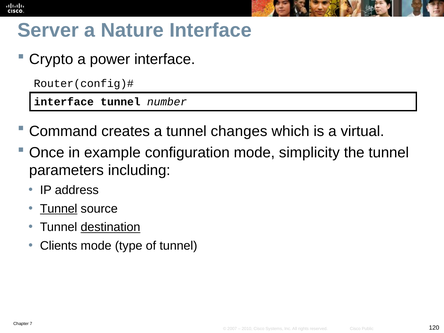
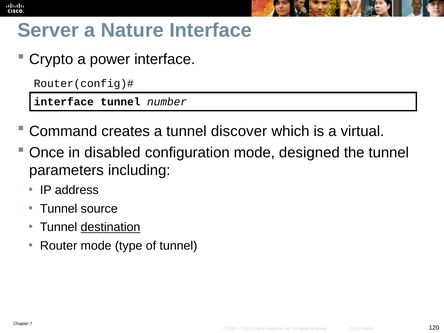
changes: changes -> discover
example: example -> disabled
simplicity: simplicity -> designed
Tunnel at (59, 209) underline: present -> none
Clients: Clients -> Router
